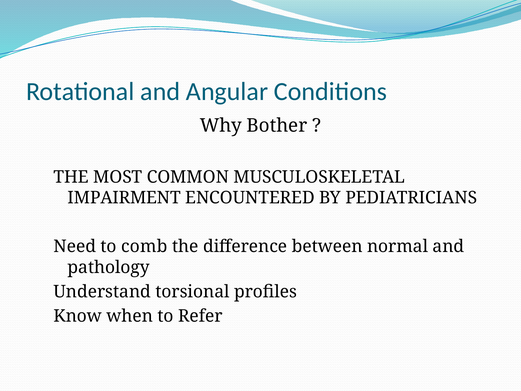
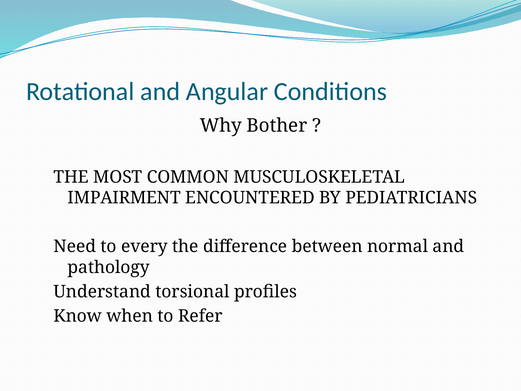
comb: comb -> every
